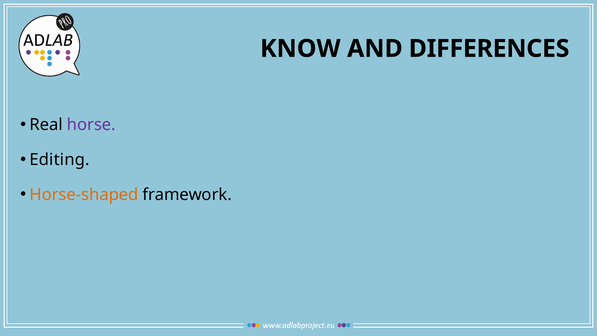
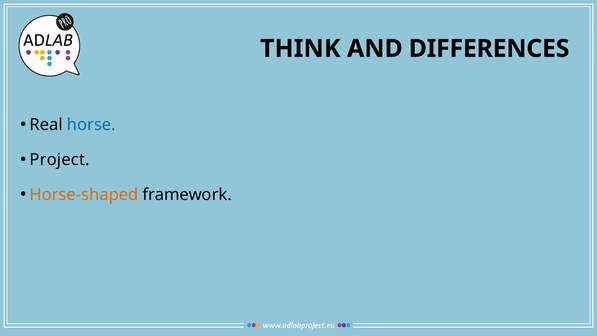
KNOW: KNOW -> THINK
horse colour: purple -> blue
Editing: Editing -> Project
